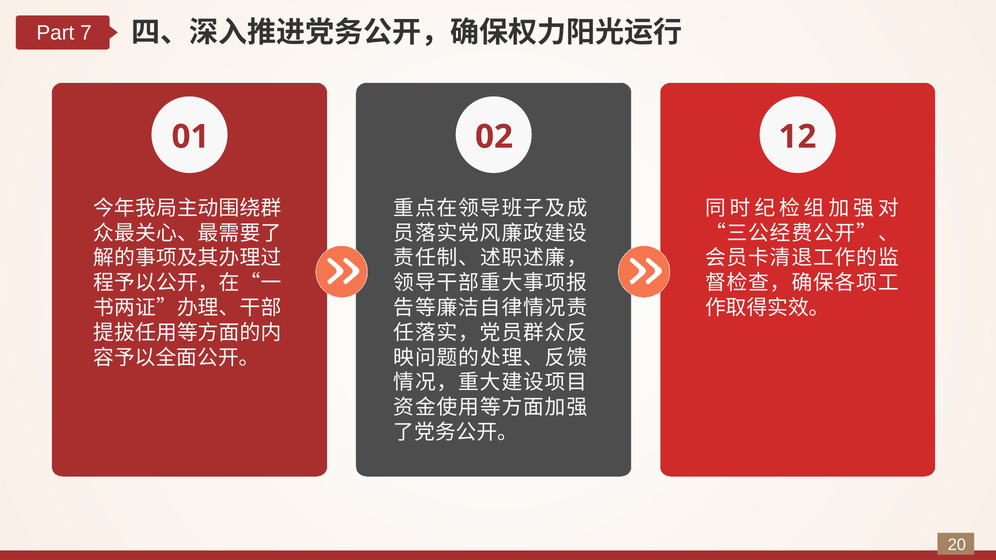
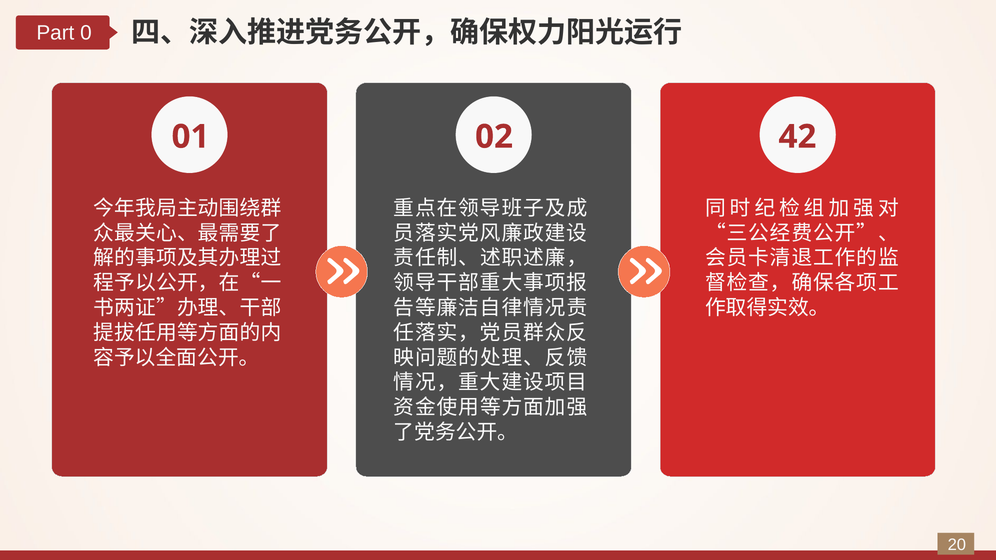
7: 7 -> 0
12: 12 -> 42
